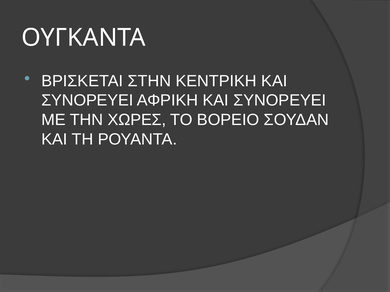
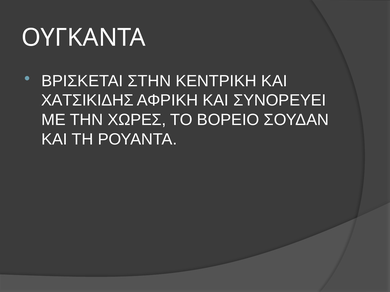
ΣΥΝΟΡΕΥΕΙ at (87, 101): ΣΥΝΟΡΕΥΕΙ -> ΧΑΤΣΙΚΙΔΗΣ
